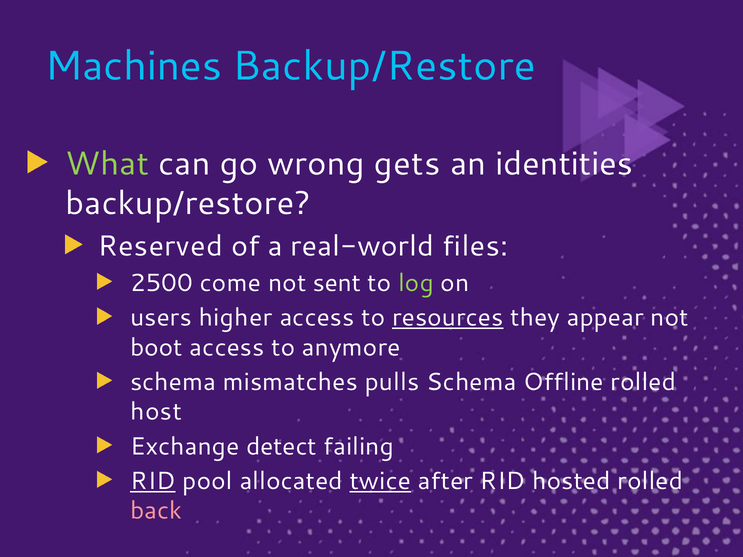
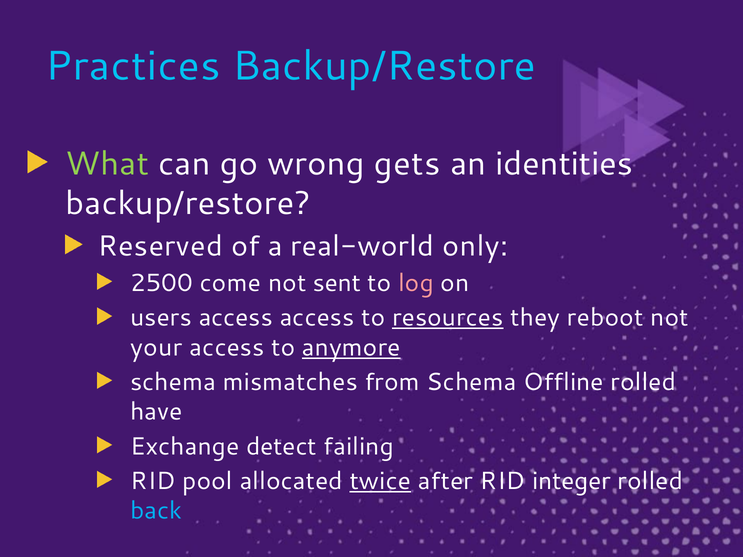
Machines: Machines -> Practices
files: files -> only
log colour: light green -> pink
users higher: higher -> access
appear: appear -> reboot
boot: boot -> your
anymore underline: none -> present
pulls: pulls -> from
host: host -> have
RID at (153, 481) underline: present -> none
hosted: hosted -> integer
back colour: pink -> light blue
